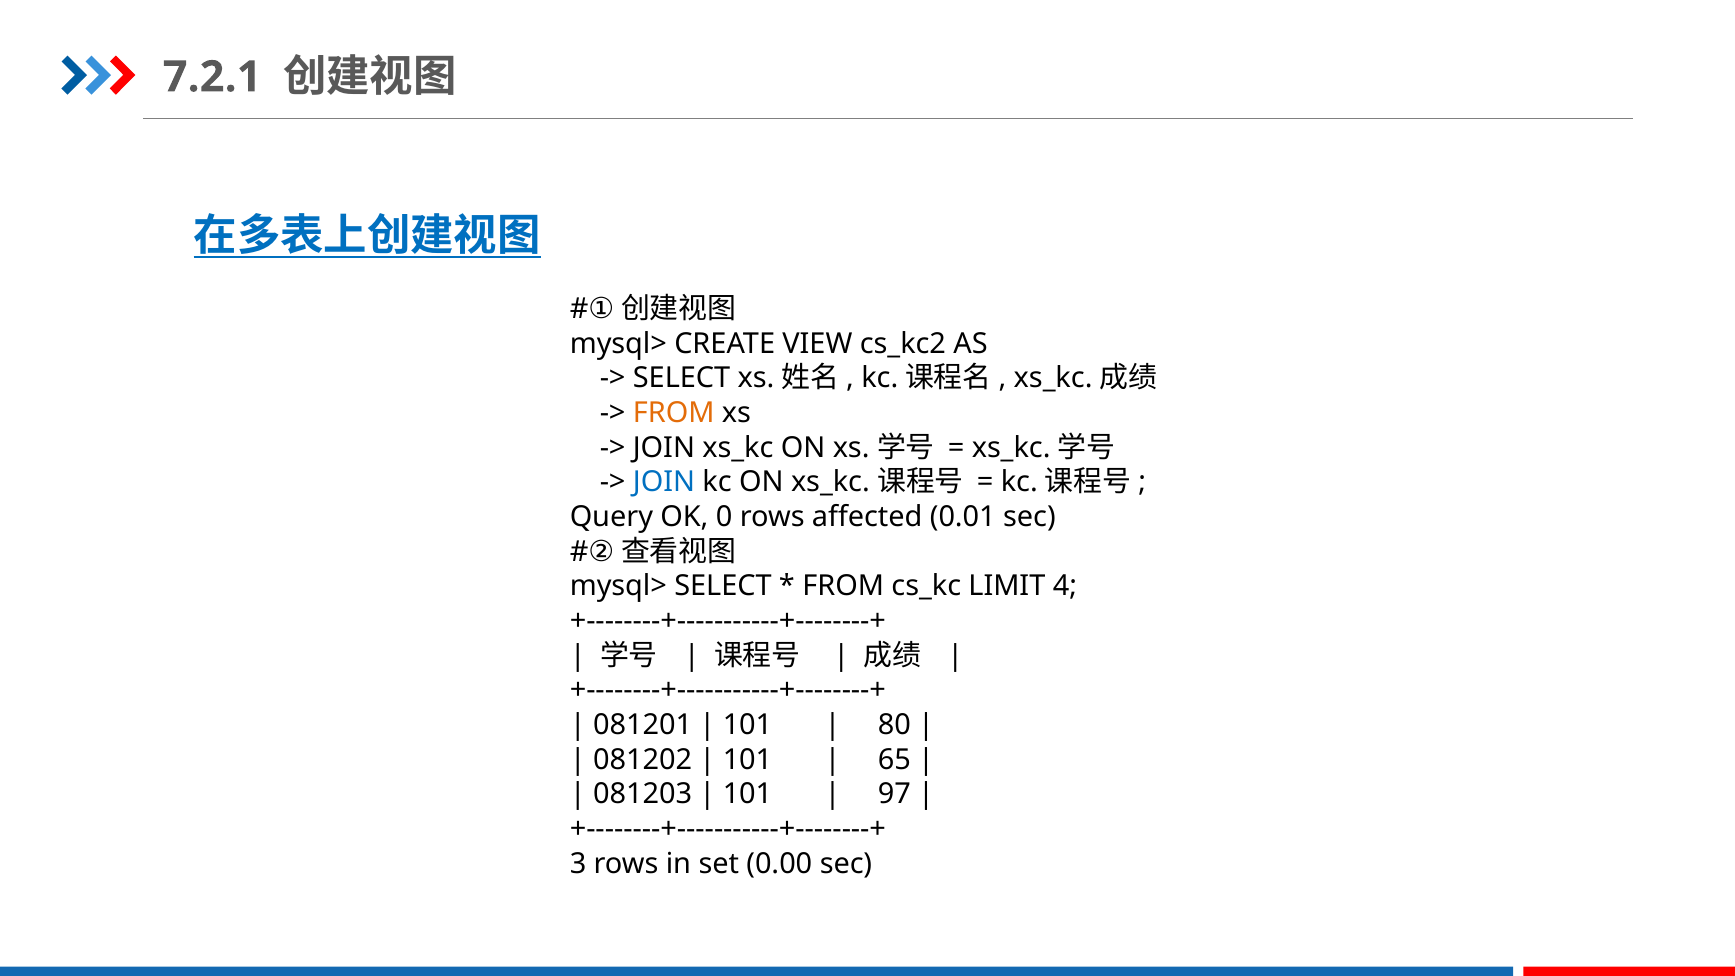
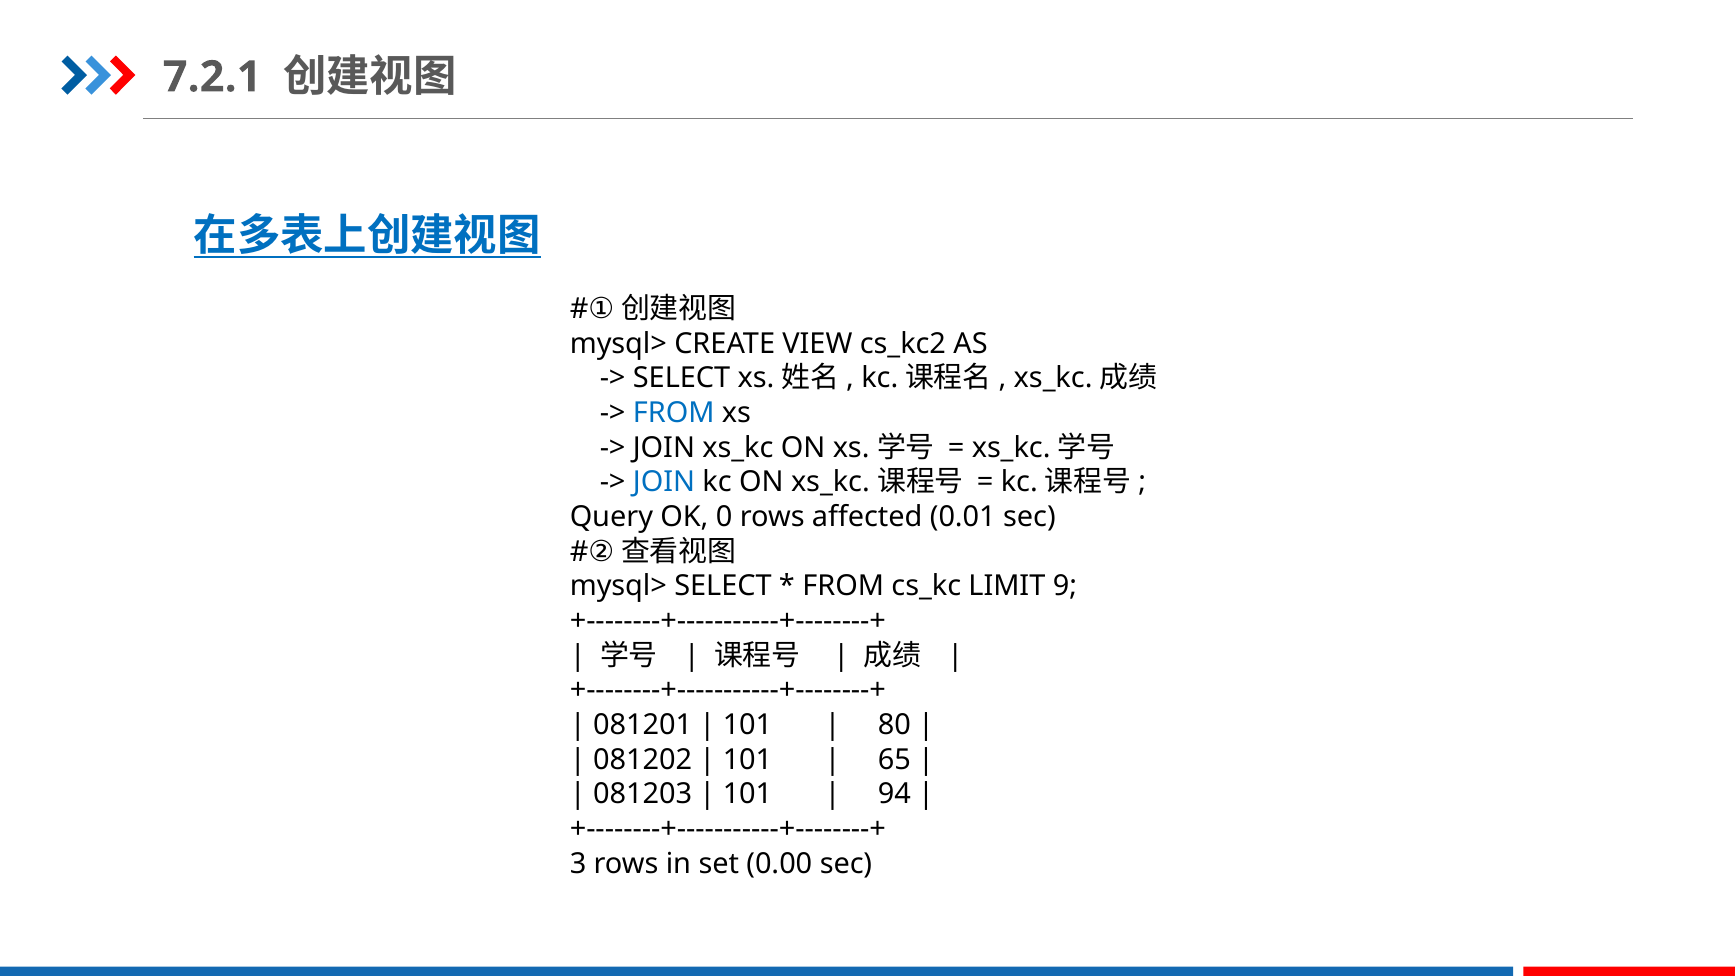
FROM at (674, 413) colour: orange -> blue
4: 4 -> 9
97: 97 -> 94
